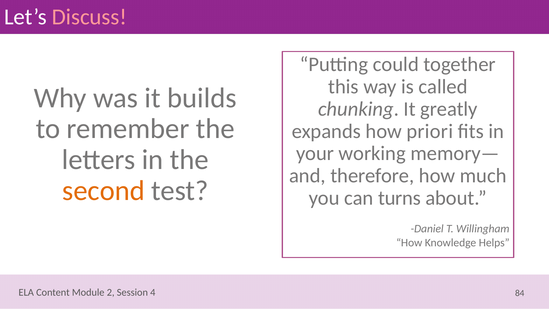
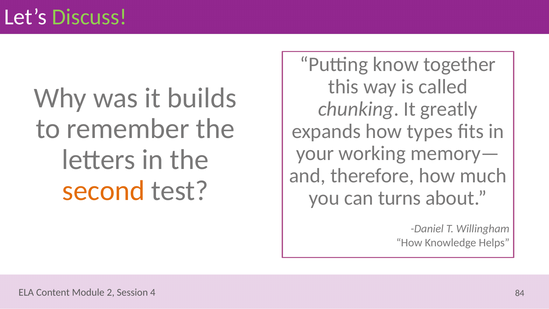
Discuss colour: pink -> light green
could: could -> know
priori: priori -> types
